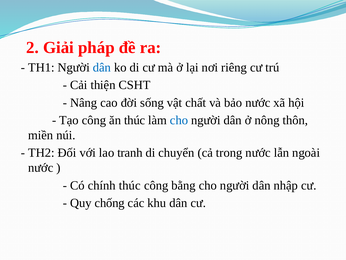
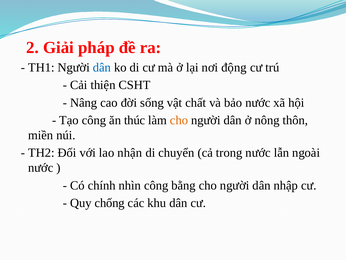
riêng: riêng -> động
cho at (179, 120) colour: blue -> orange
tranh: tranh -> nhận
chính thúc: thúc -> nhìn
